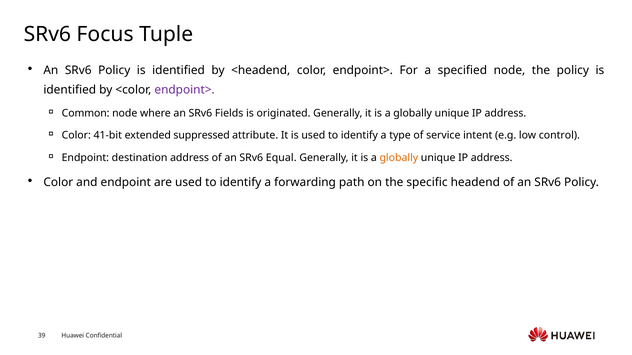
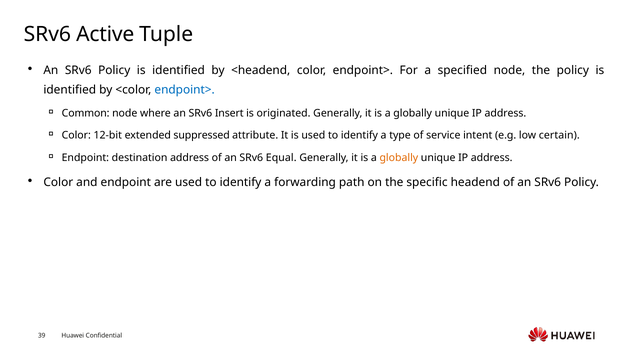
Focus: Focus -> Active
endpoint> at (185, 90) colour: purple -> blue
Fields: Fields -> Insert
41-bit: 41-bit -> 12-bit
control: control -> certain
